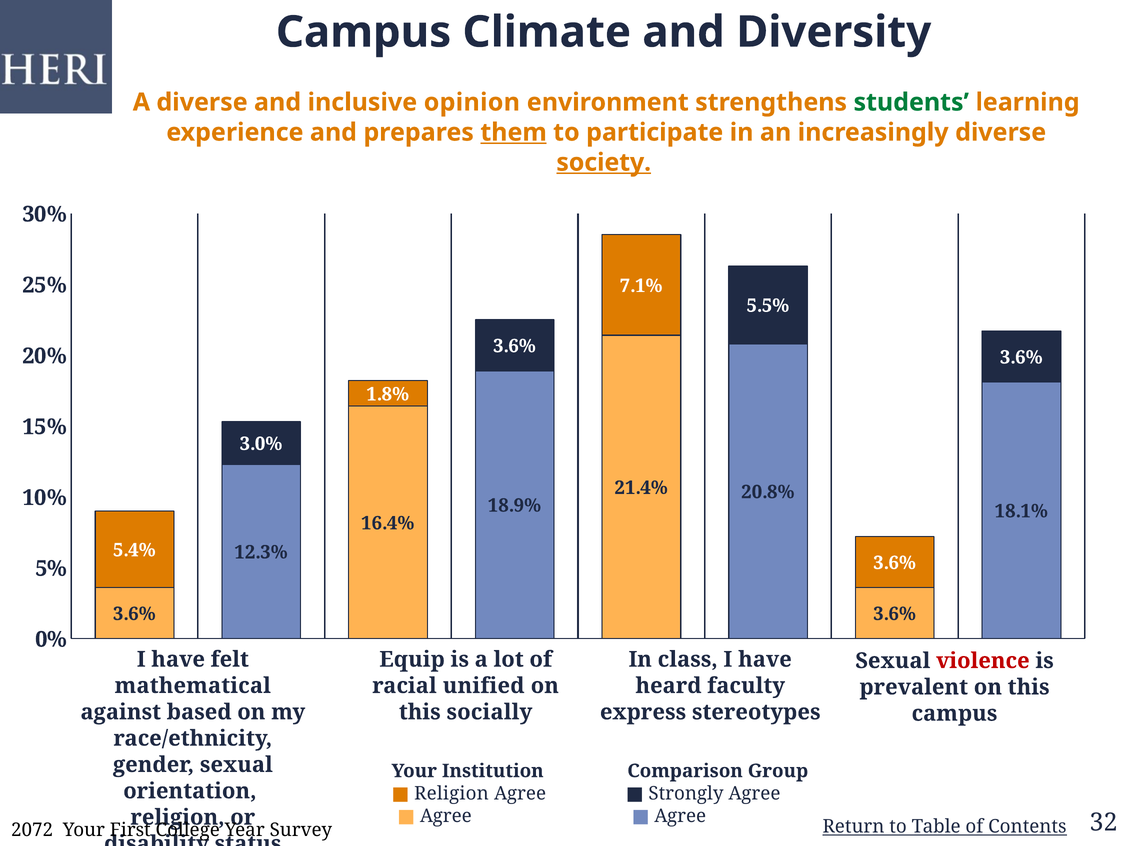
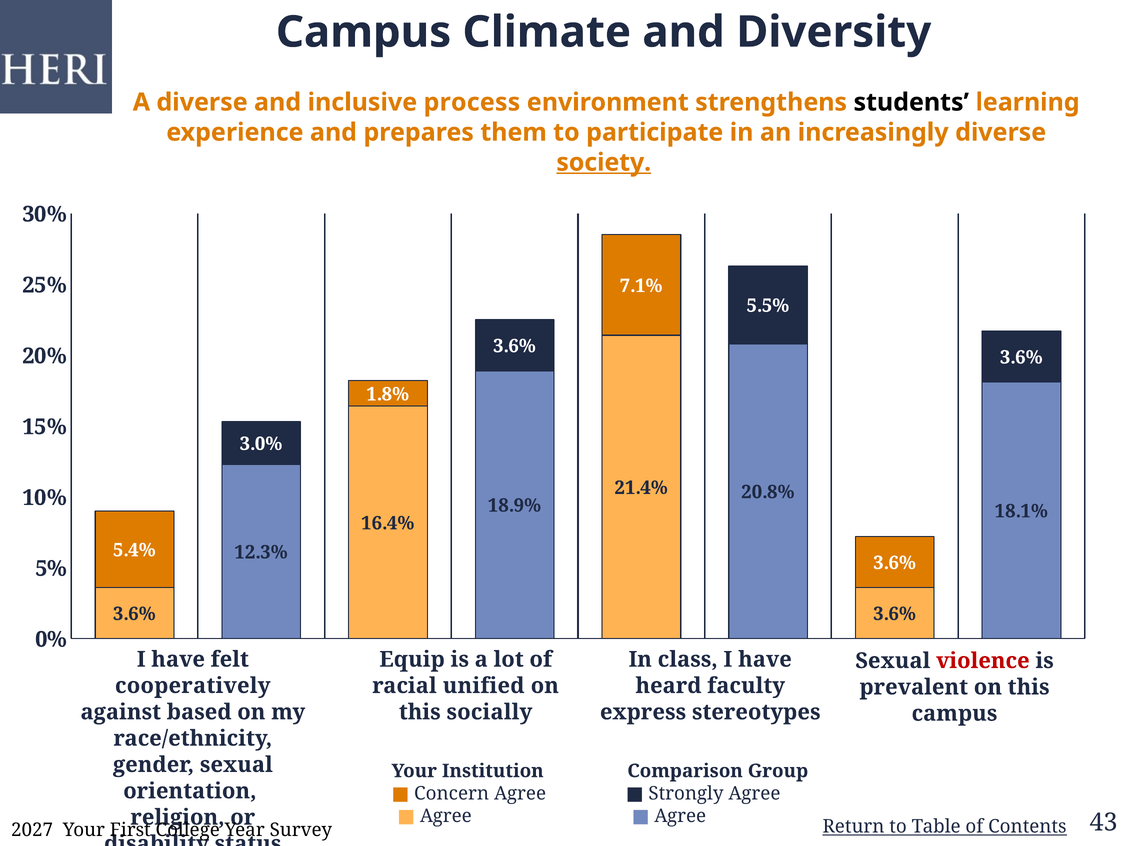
opinion: opinion -> process
students colour: green -> black
them underline: present -> none
mathematical: mathematical -> cooperatively
Religion at (452, 794): Religion -> Concern
32: 32 -> 43
2072: 2072 -> 2027
